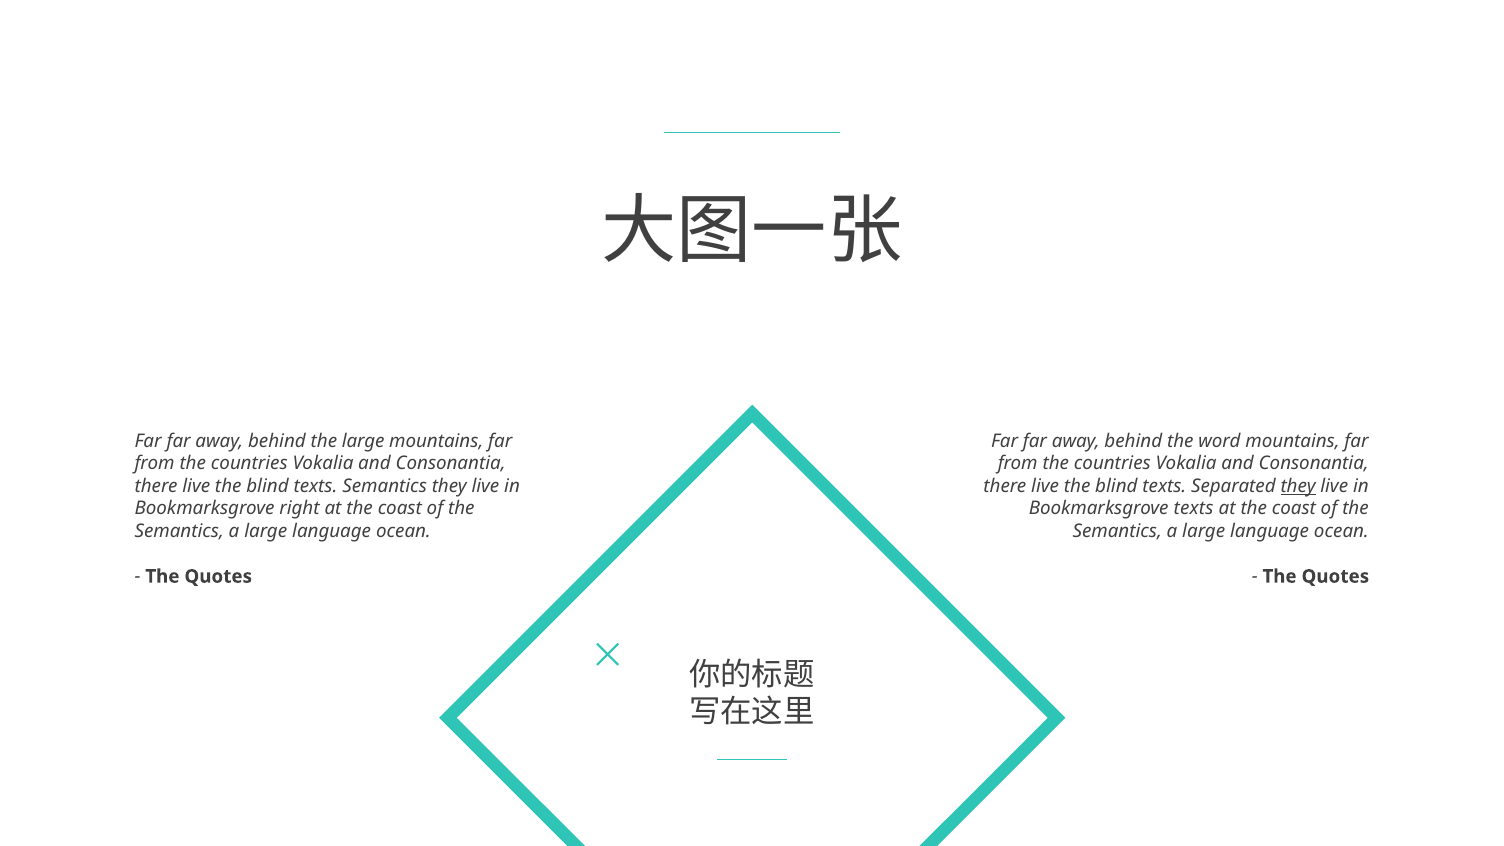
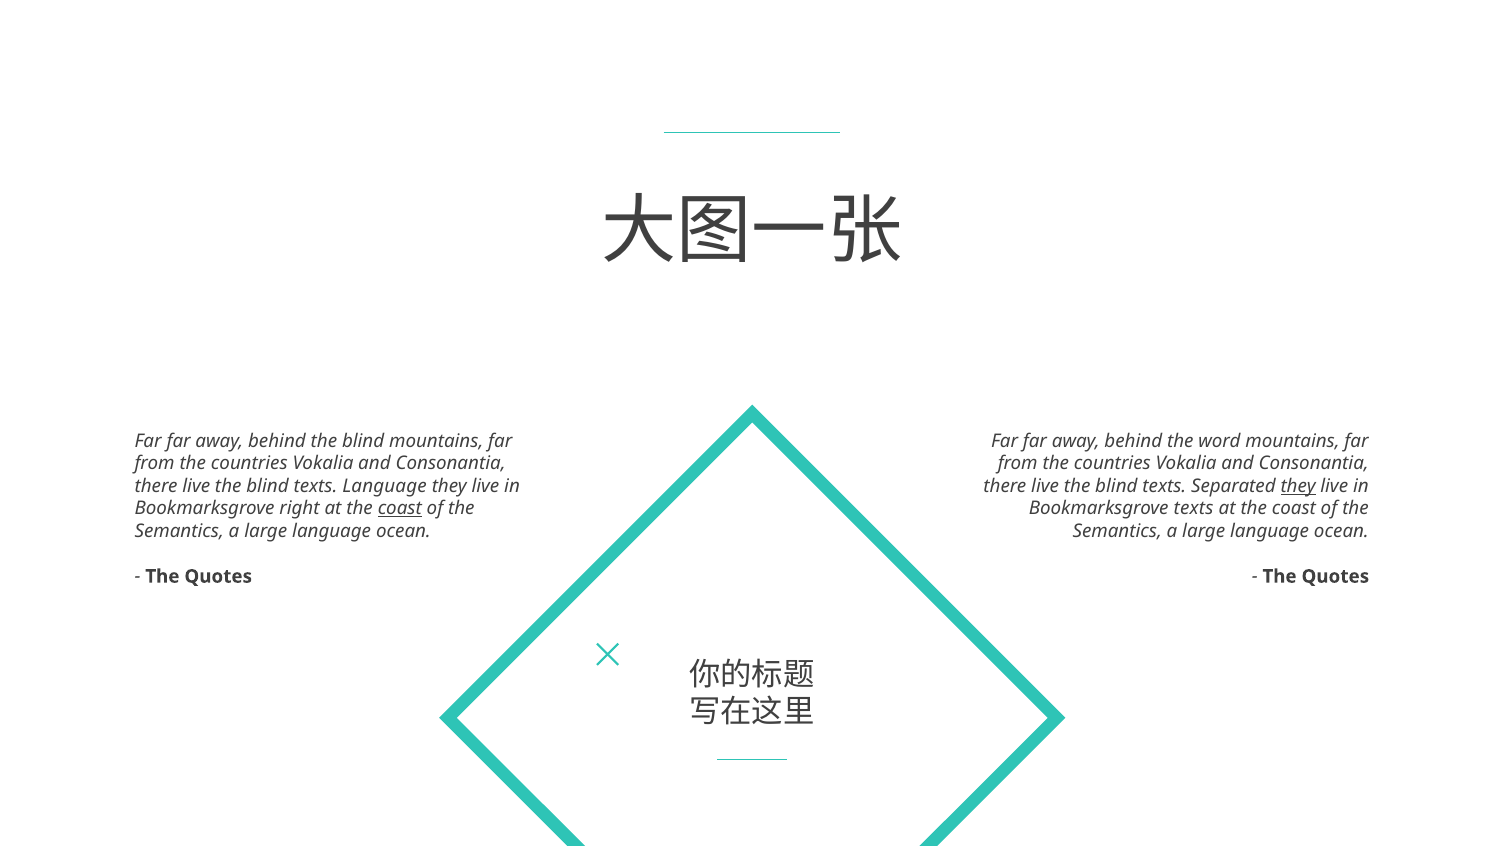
behind the large: large -> blind
texts Semantics: Semantics -> Language
coast at (400, 509) underline: none -> present
